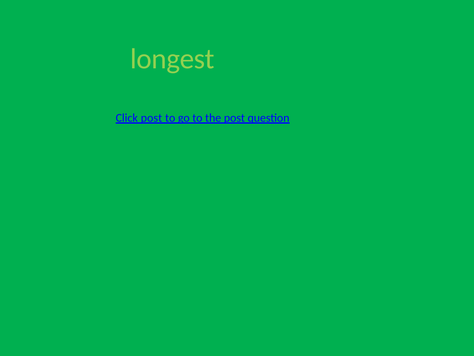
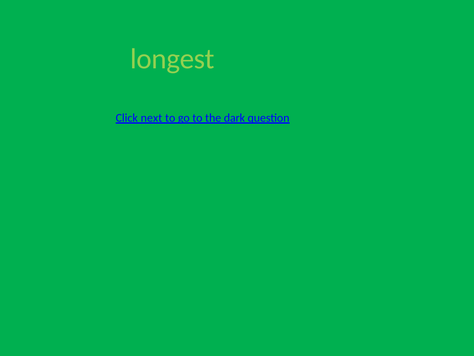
Click post: post -> next
the post: post -> dark
